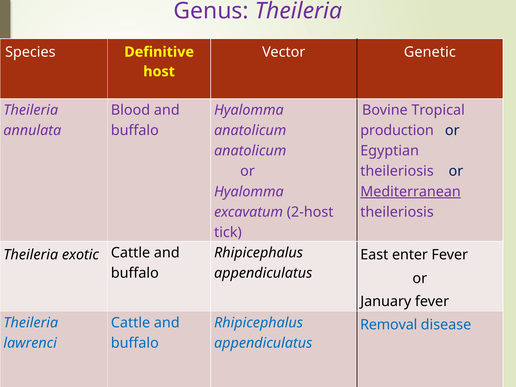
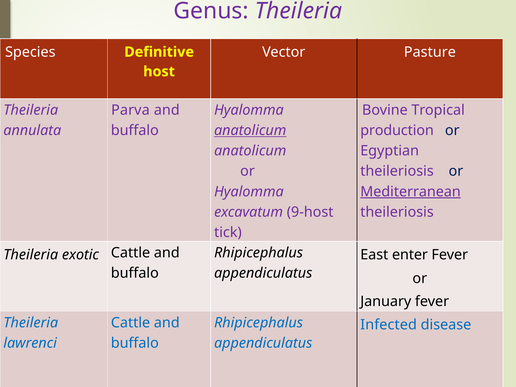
Genetic: Genetic -> Pasture
Blood: Blood -> Parva
anatolicum at (250, 131) underline: none -> present
2-host: 2-host -> 9-host
Removal: Removal -> Infected
